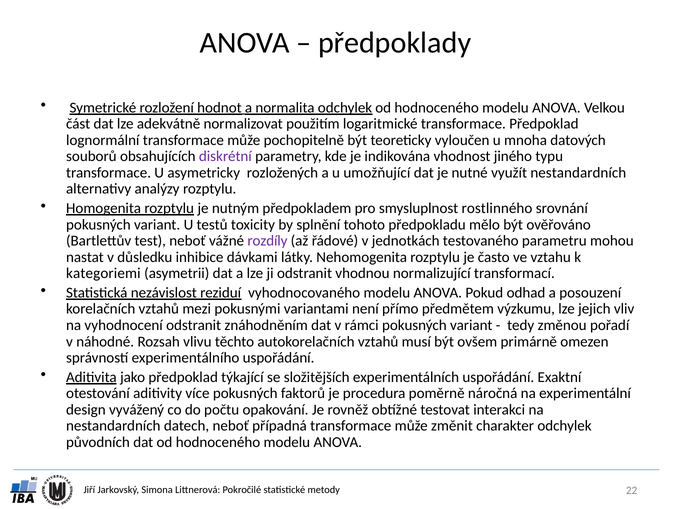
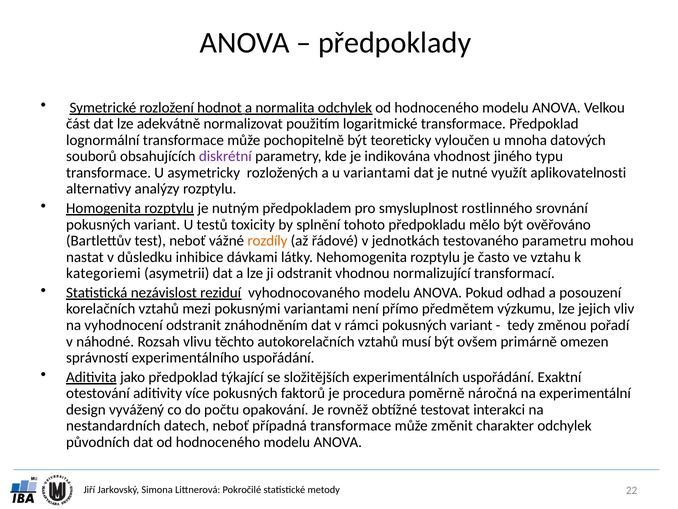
u umožňující: umožňující -> variantami
využít nestandardních: nestandardních -> aplikovatelnosti
rozdíly colour: purple -> orange
